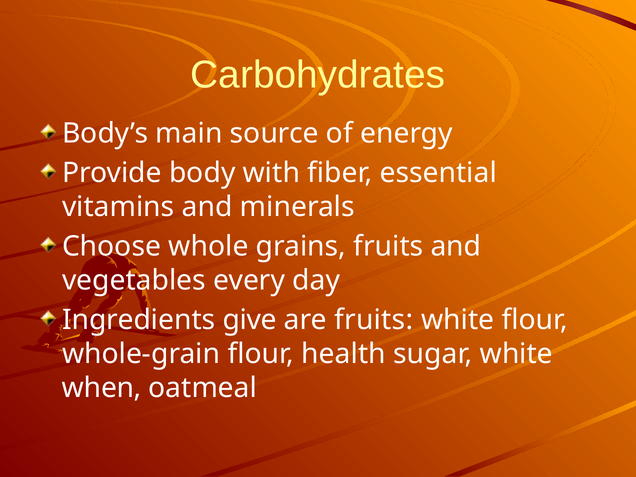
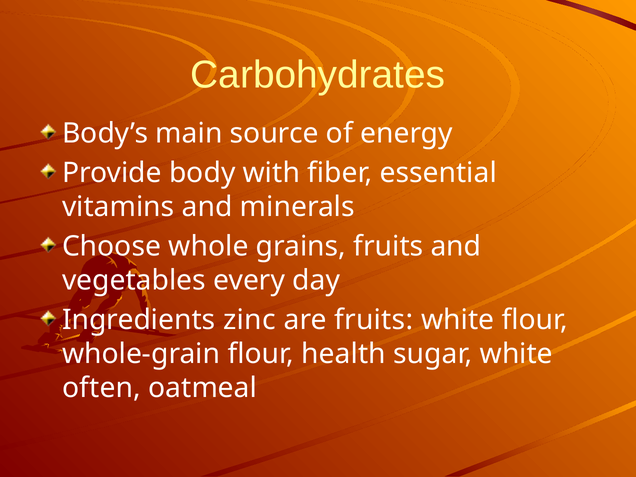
give: give -> zinc
when: when -> often
